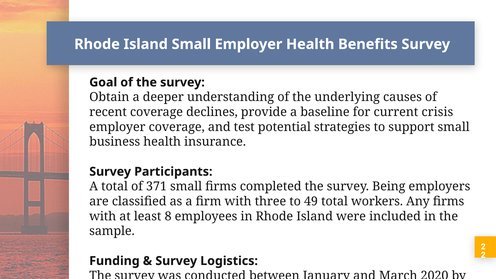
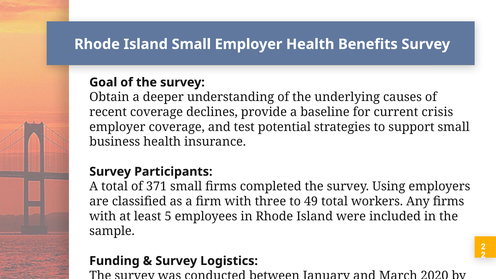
Being: Being -> Using
8: 8 -> 5
